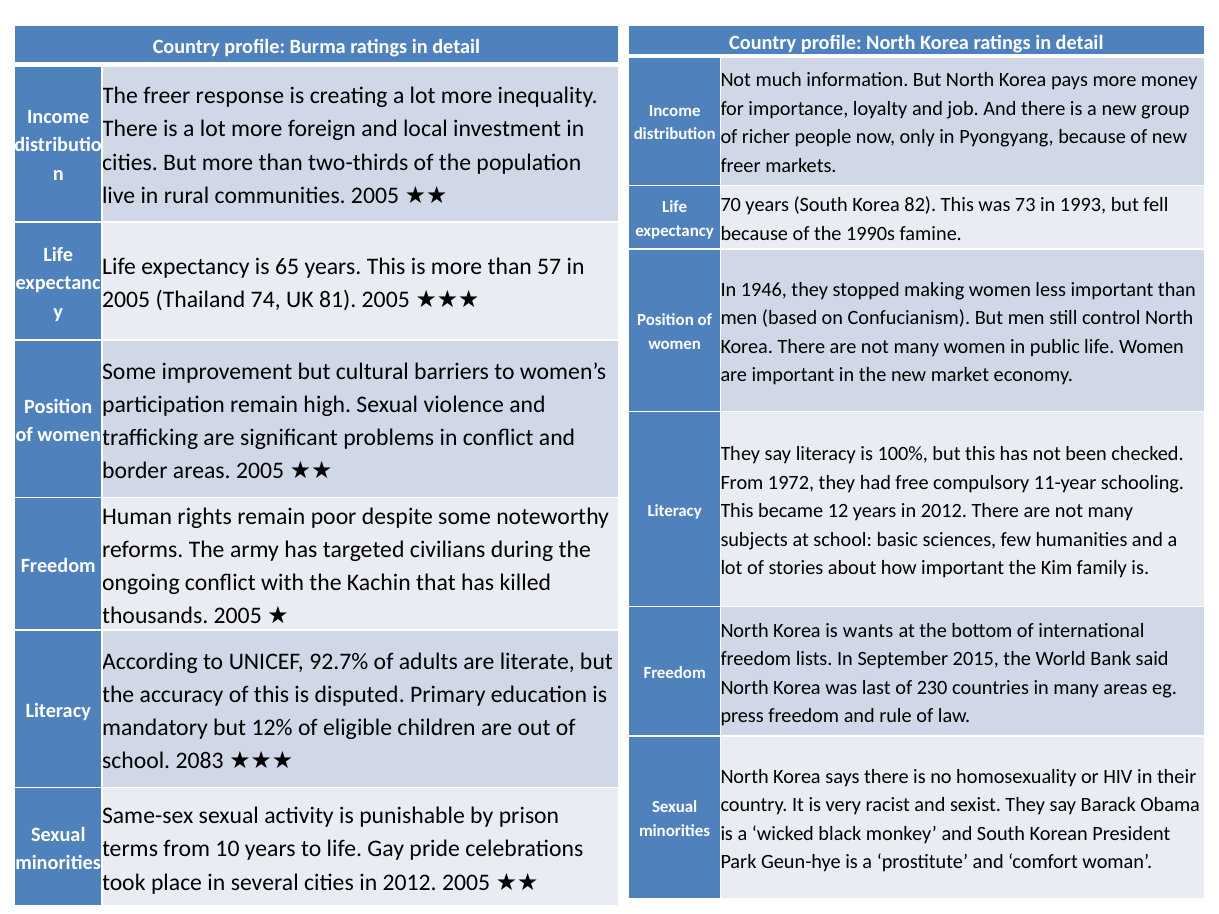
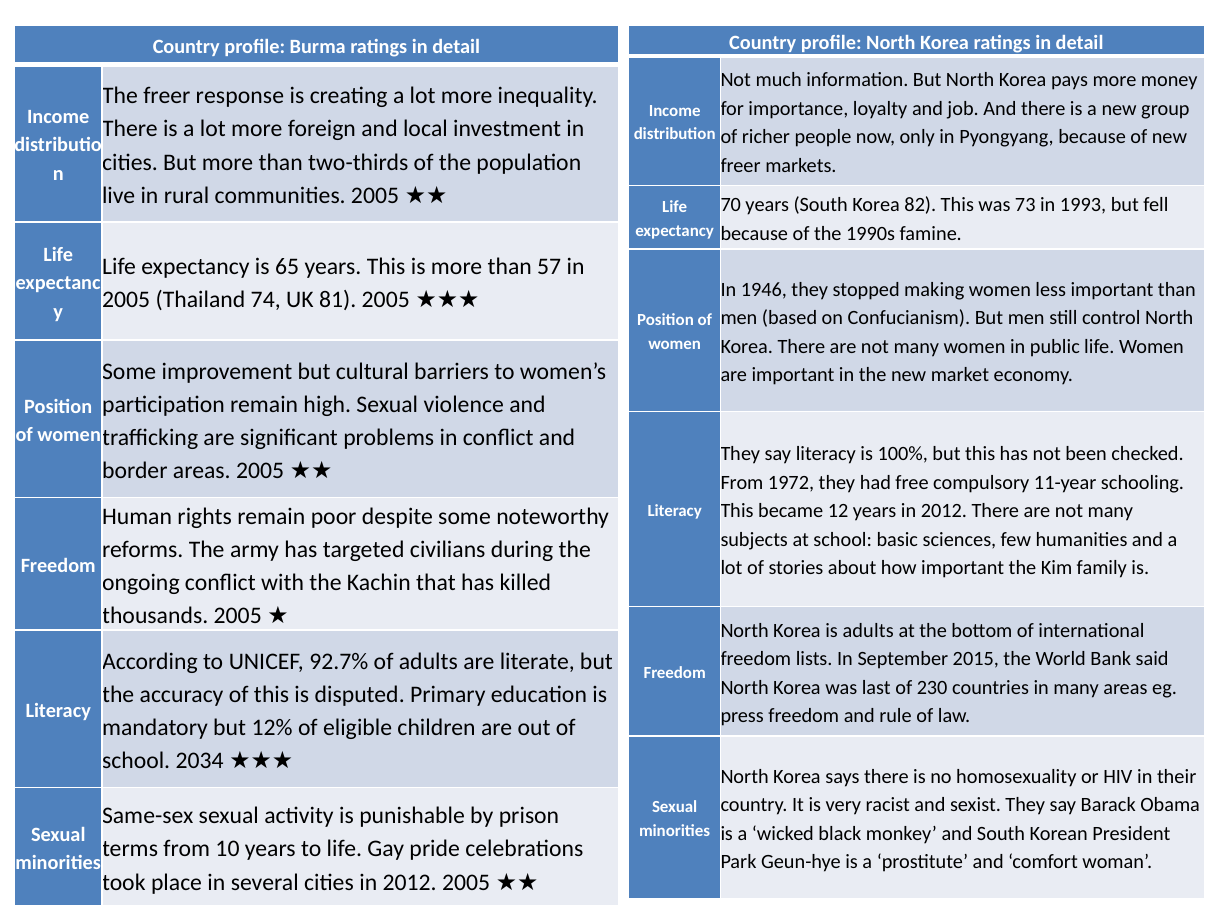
is wants: wants -> adults
2083: 2083 -> 2034
